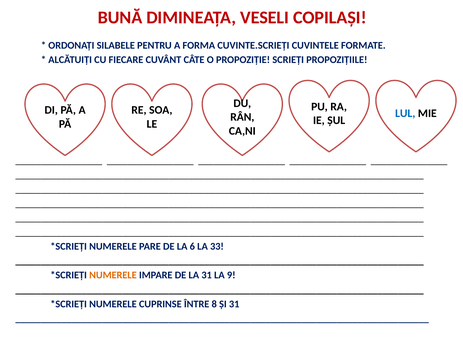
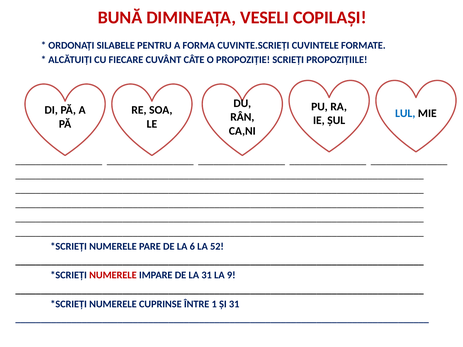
33: 33 -> 52
NUMERELE at (113, 275) colour: orange -> red
8: 8 -> 1
